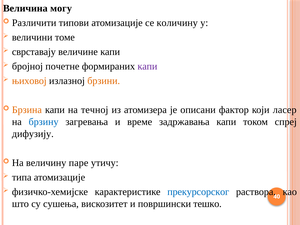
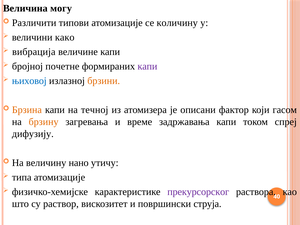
томе: томе -> како
сврставају: сврставају -> вибрација
њиховој colour: orange -> blue
ласер: ласер -> гасом
брзину colour: blue -> orange
паре: паре -> нано
прекурсорског colour: blue -> purple
сушења: сушења -> раствор
тешко: тешко -> струја
